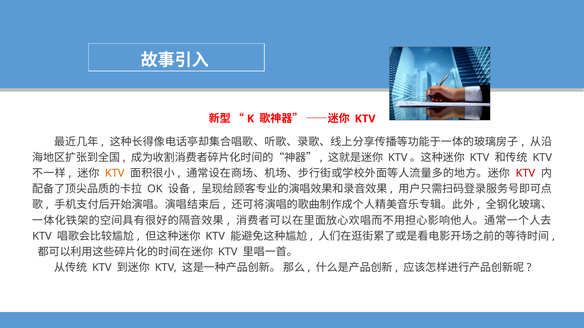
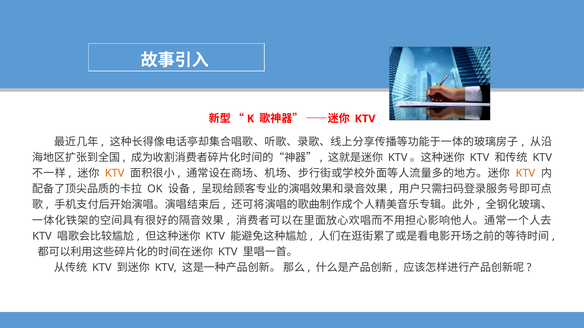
KTV at (525, 173) colour: red -> orange
